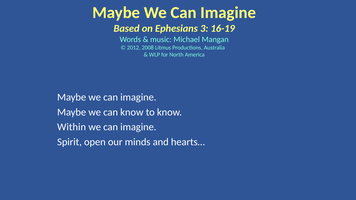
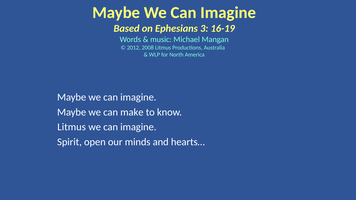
can know: know -> make
Within at (72, 127): Within -> Litmus
